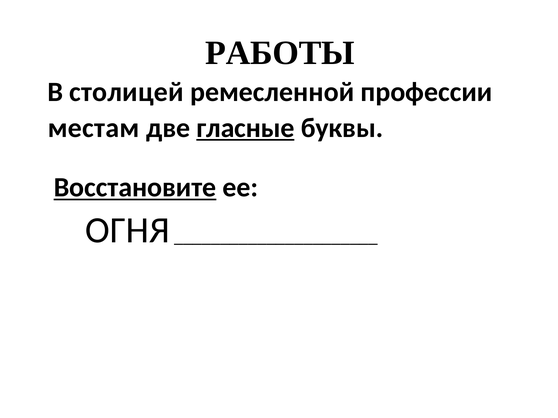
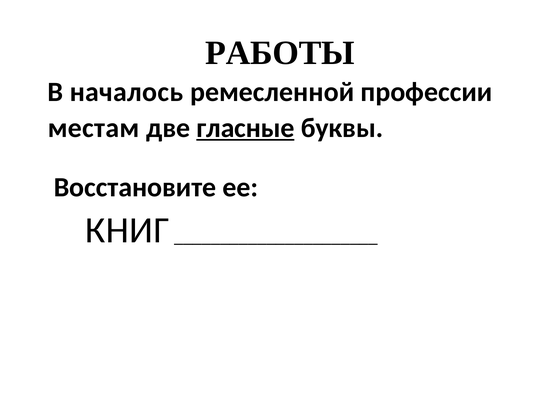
столицей: столицей -> началось
Восстановите underline: present -> none
ОГНЯ: ОГНЯ -> КНИГ
